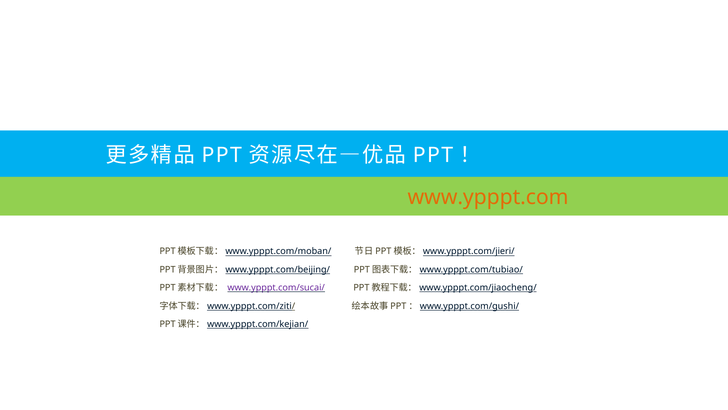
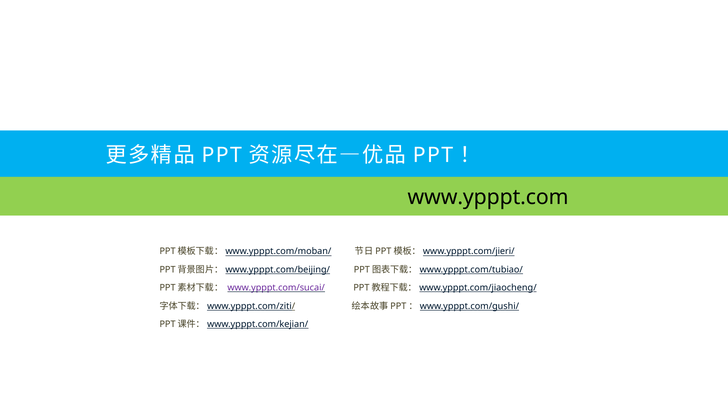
www.ypppt.com colour: orange -> black
